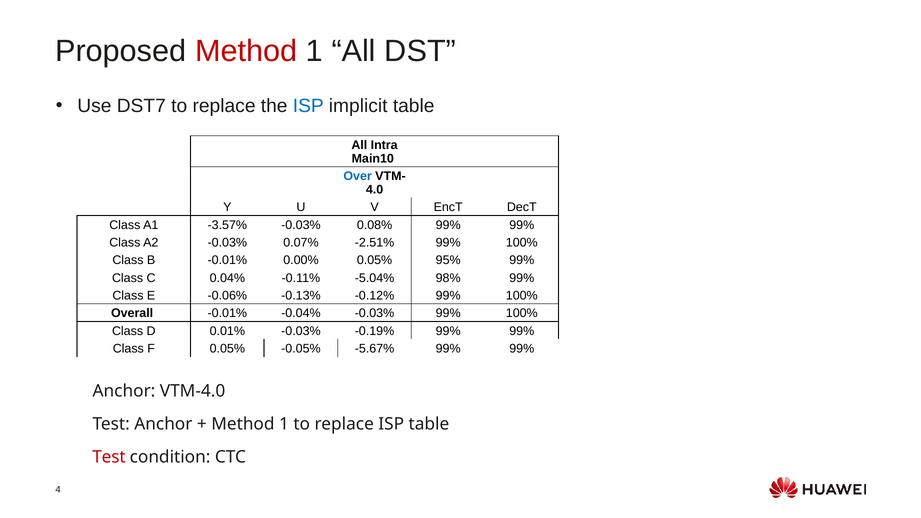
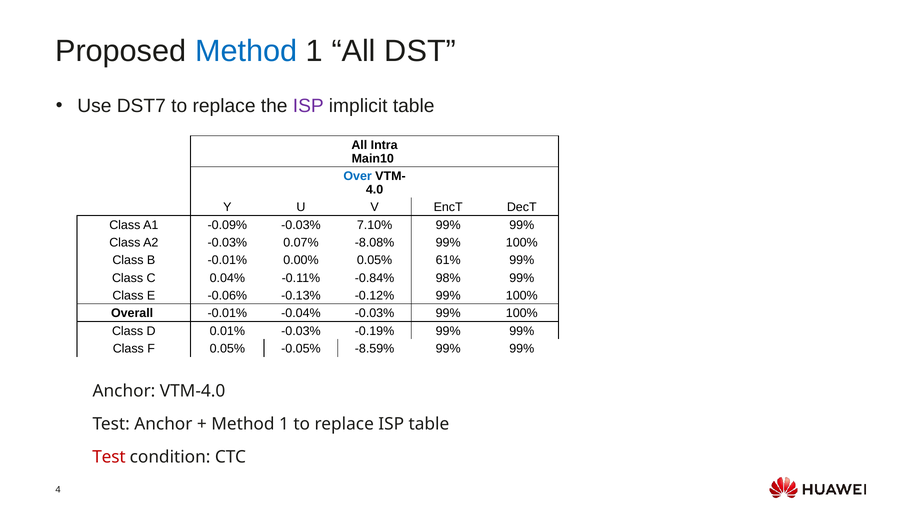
Method at (246, 51) colour: red -> blue
ISP at (308, 106) colour: blue -> purple
-3.57%: -3.57% -> -0.09%
0.08%: 0.08% -> 7.10%
-2.51%: -2.51% -> -8.08%
95%: 95% -> 61%
-5.04%: -5.04% -> -0.84%
-5.67%: -5.67% -> -8.59%
